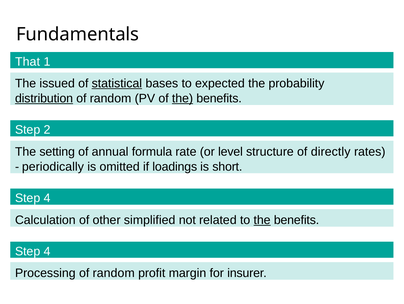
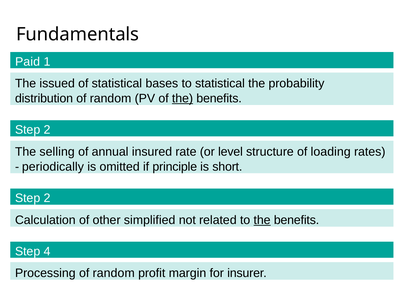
That: That -> Paid
statistical at (117, 83) underline: present -> none
to expected: expected -> statistical
distribution underline: present -> none
setting: setting -> selling
formula: formula -> insured
directly: directly -> loading
loadings: loadings -> principle
4 at (47, 198): 4 -> 2
